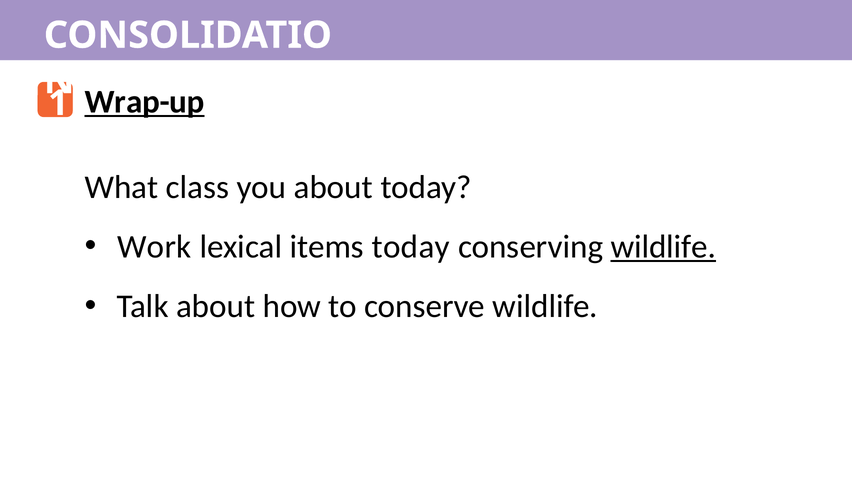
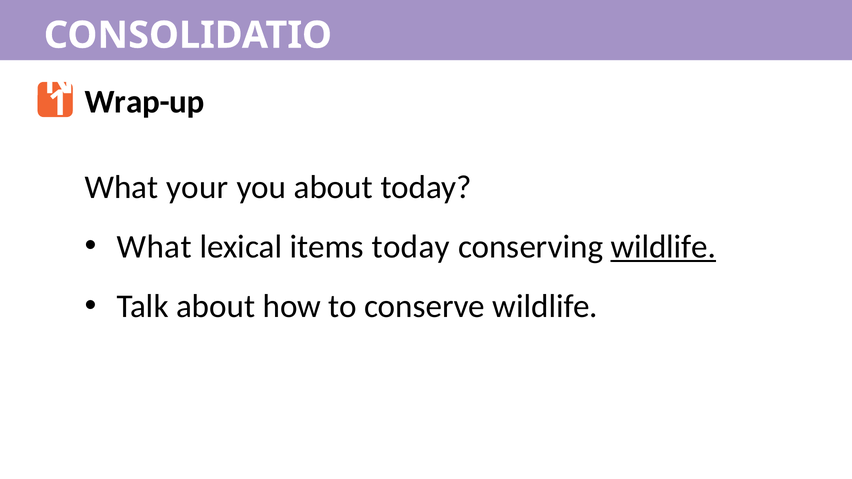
Wrap-up underline: present -> none
class: class -> your
Work at (154, 247): Work -> What
